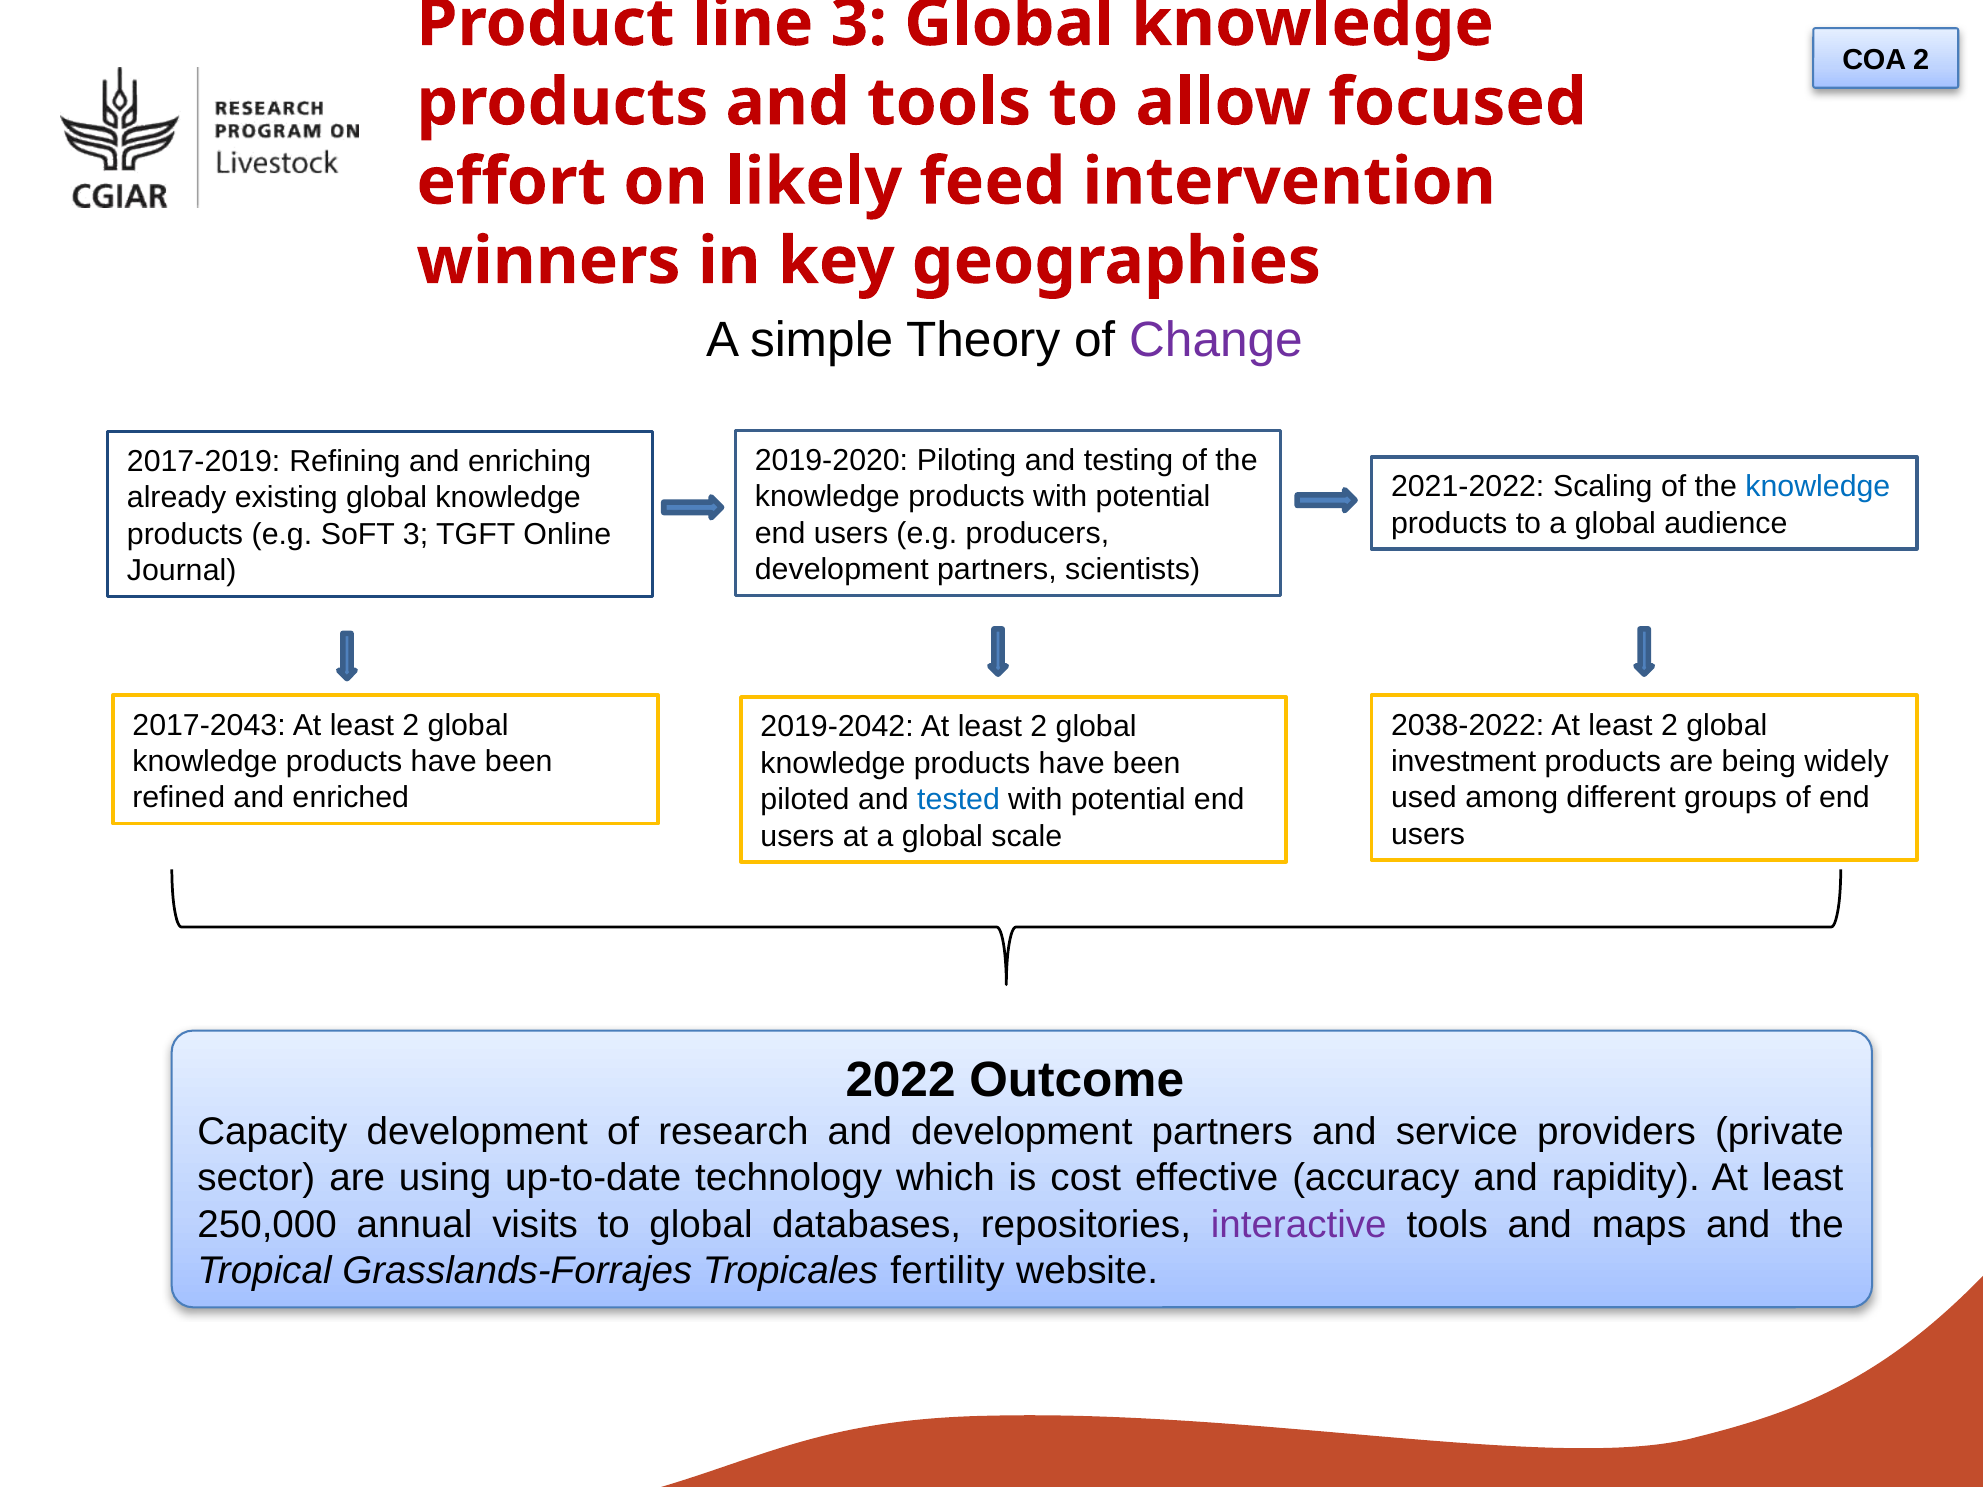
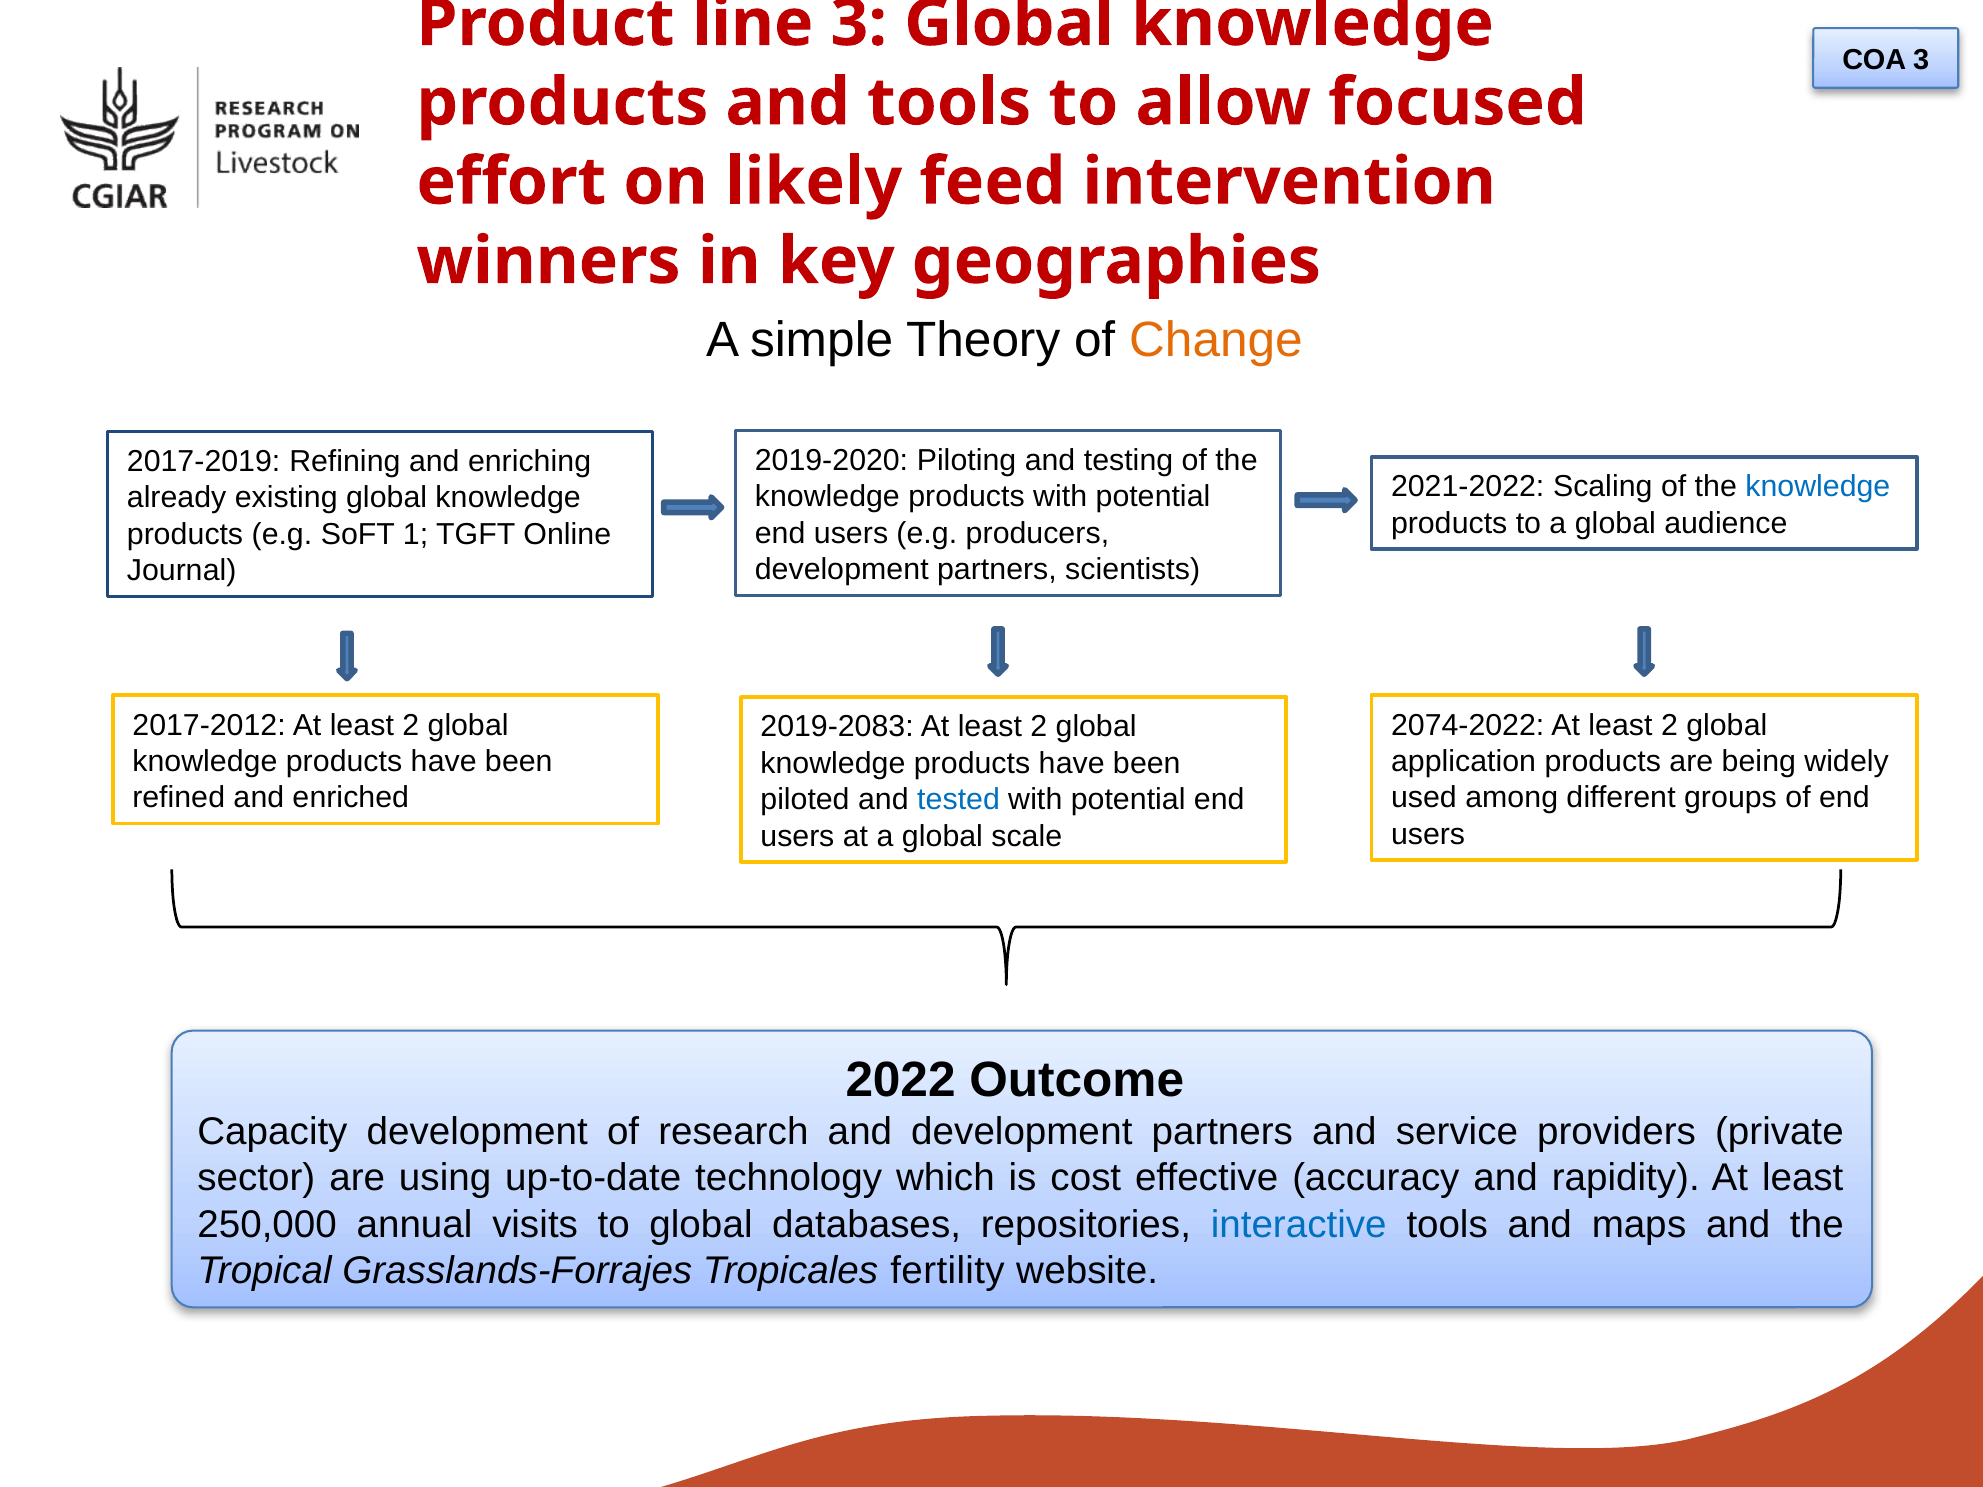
COA 2: 2 -> 3
Change colour: purple -> orange
SoFT 3: 3 -> 1
2017-2043: 2017-2043 -> 2017-2012
2038-2022: 2038-2022 -> 2074-2022
2019-2042: 2019-2042 -> 2019-2083
investment: investment -> application
interactive colour: purple -> blue
